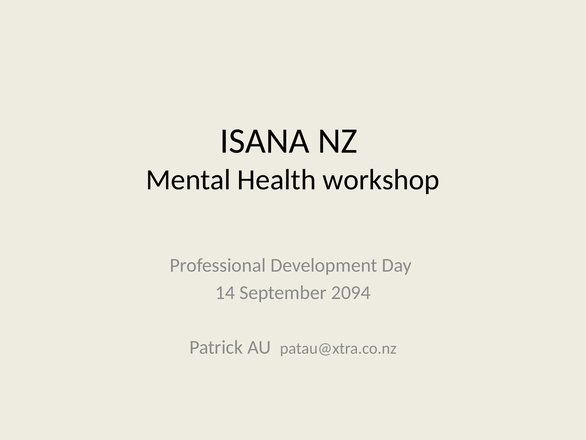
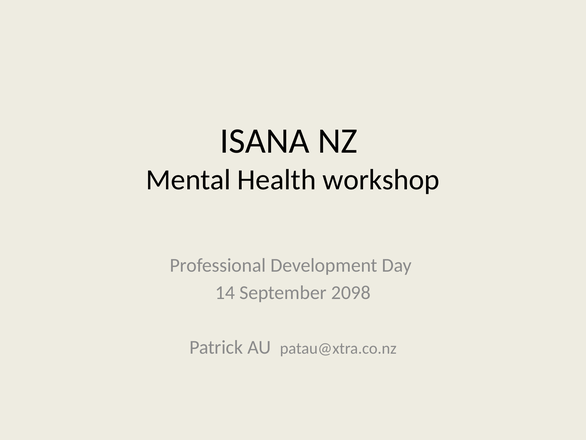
2094: 2094 -> 2098
